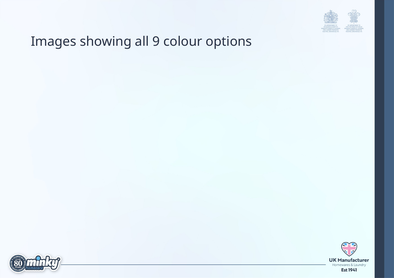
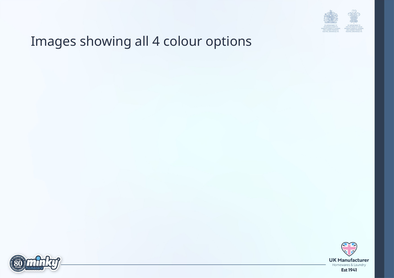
9: 9 -> 4
